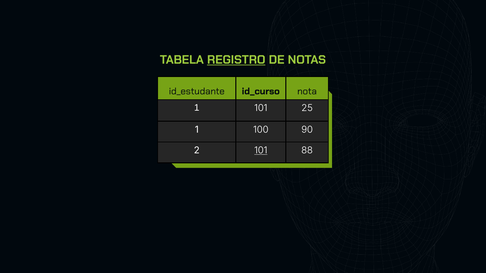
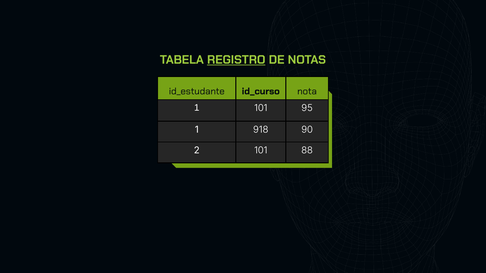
25: 25 -> 95
100: 100 -> 918
101 at (261, 151) underline: present -> none
